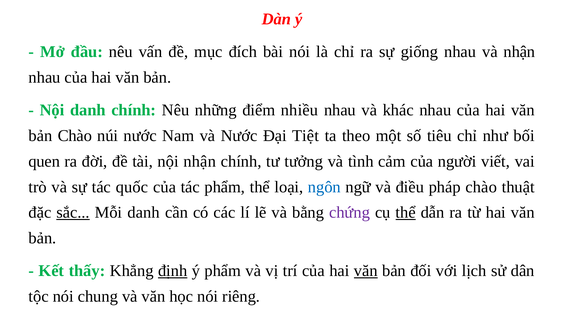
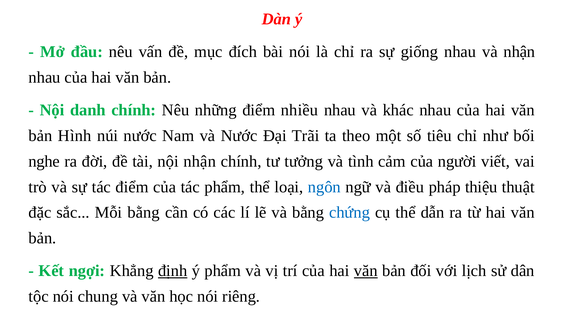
bản Chào: Chào -> Hình
Tiệt: Tiệt -> Trãi
quen: quen -> nghe
tác quốc: quốc -> điểm
pháp chào: chào -> thiệu
sắc underline: present -> none
Mỗi danh: danh -> bằng
chứng colour: purple -> blue
thể at (406, 213) underline: present -> none
thấy: thấy -> ngợi
